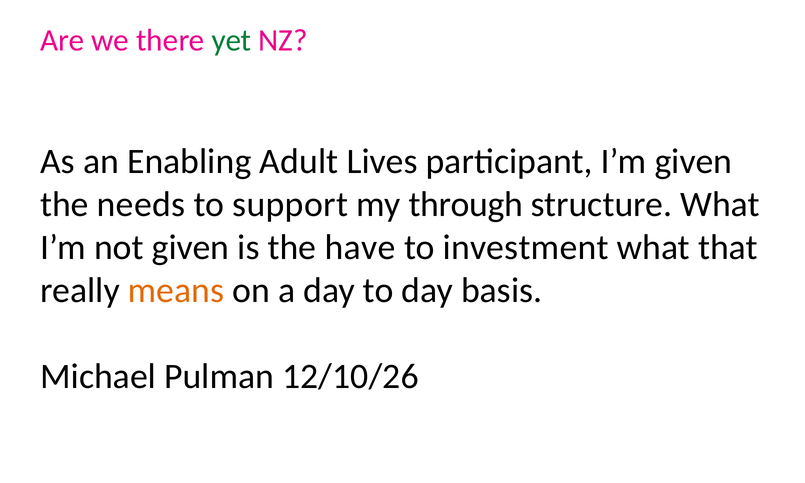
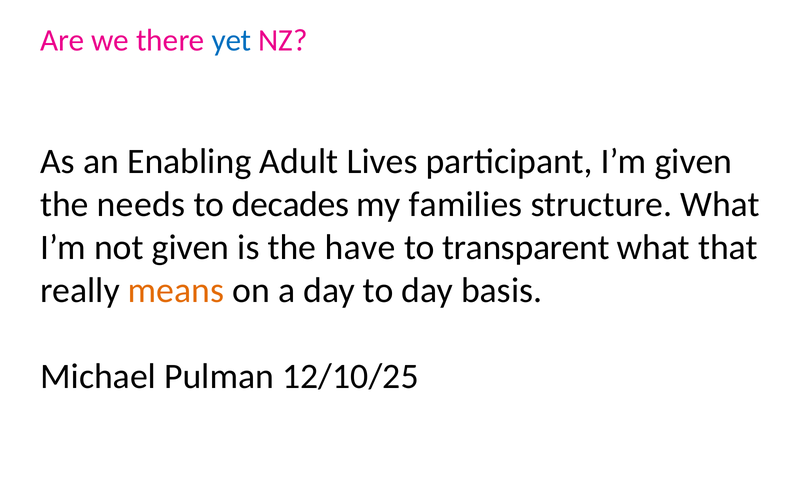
yet colour: green -> blue
support: support -> decades
through: through -> families
investment: investment -> transparent
12/10/26: 12/10/26 -> 12/10/25
